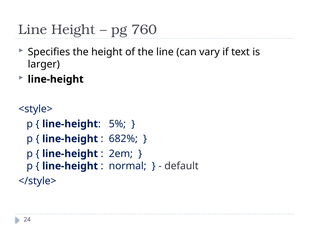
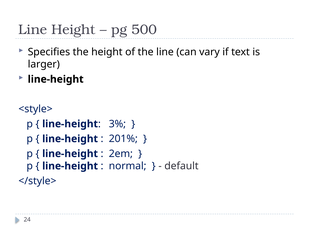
760: 760 -> 500
5%: 5% -> 3%
682%: 682% -> 201%
